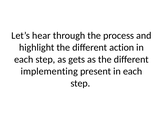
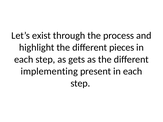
hear: hear -> exist
action: action -> pieces
